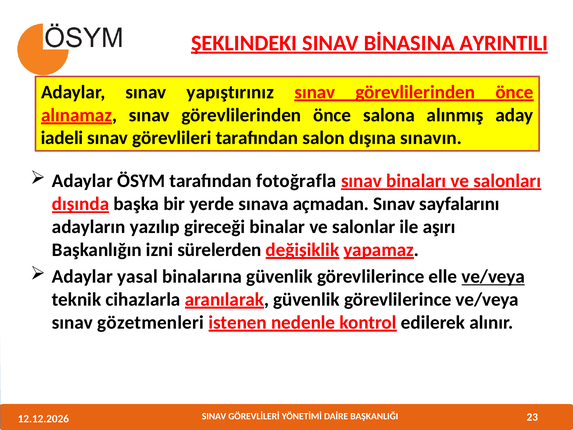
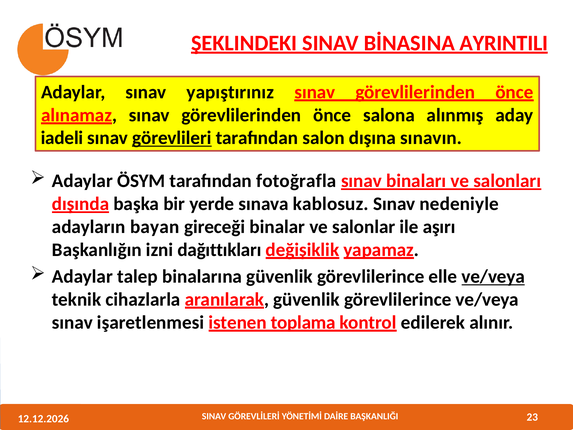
görevlileri underline: none -> present
açmadan: açmadan -> kablosuz
sayfalarını: sayfalarını -> nedeniyle
yazılıp: yazılıp -> bayan
sürelerden: sürelerden -> dağıttıkları
yasal: yasal -> talep
gözetmenleri: gözetmenleri -> işaretlenmesi
nedenle: nedenle -> toplama
